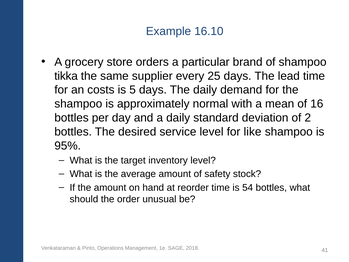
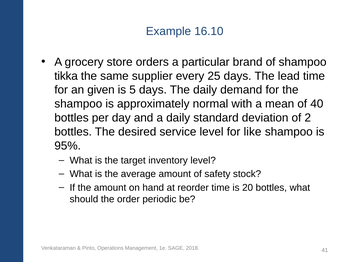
costs: costs -> given
16: 16 -> 40
54: 54 -> 20
unusual: unusual -> periodic
